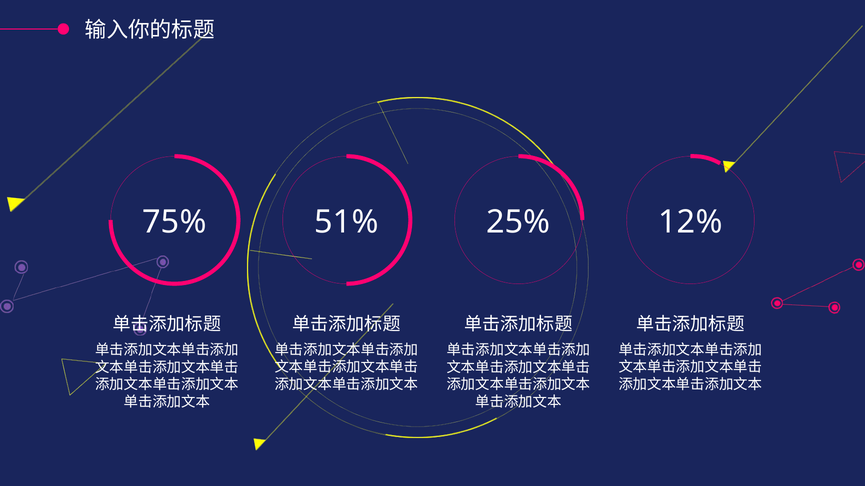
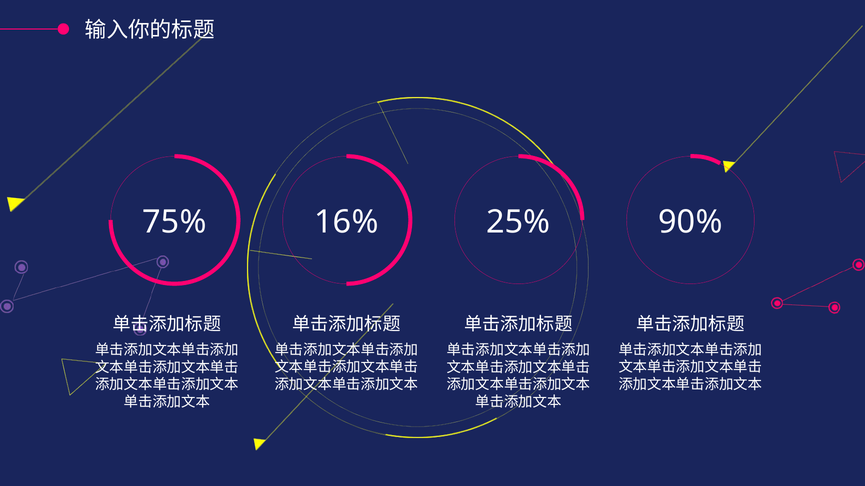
51%: 51% -> 16%
12%: 12% -> 90%
